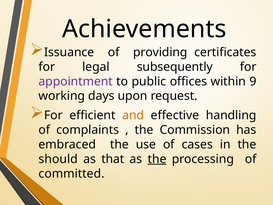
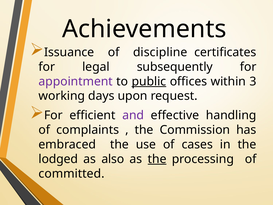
providing: providing -> discipline
public underline: none -> present
9: 9 -> 3
and colour: orange -> purple
should: should -> lodged
that: that -> also
